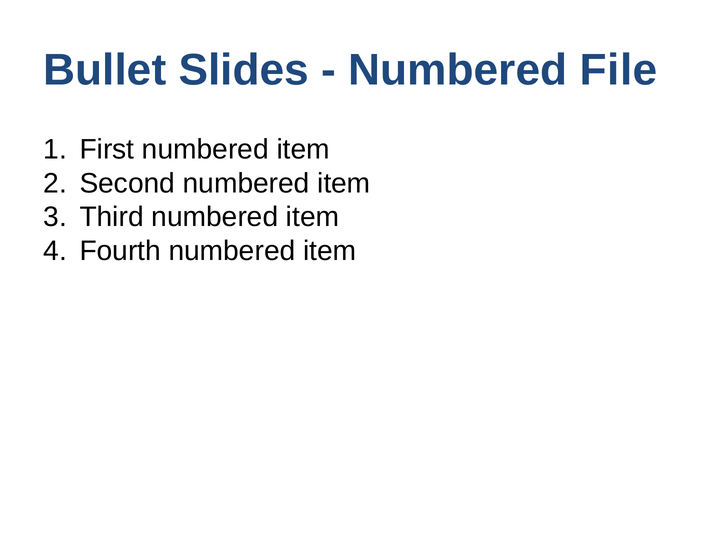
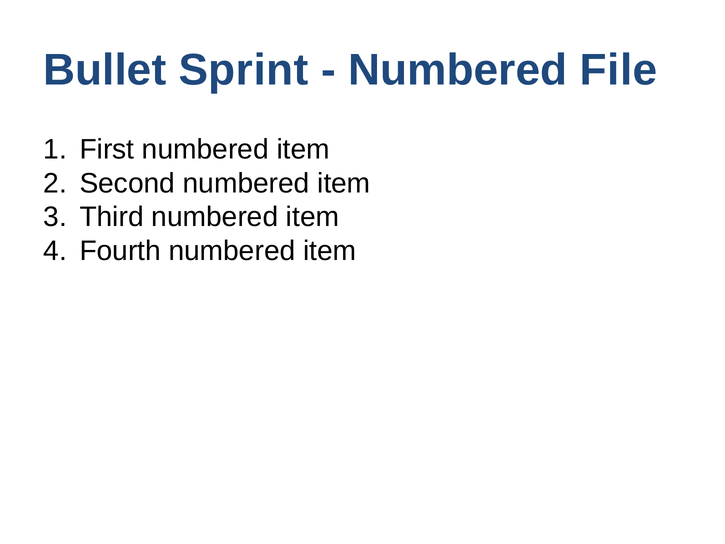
Slides: Slides -> Sprint
